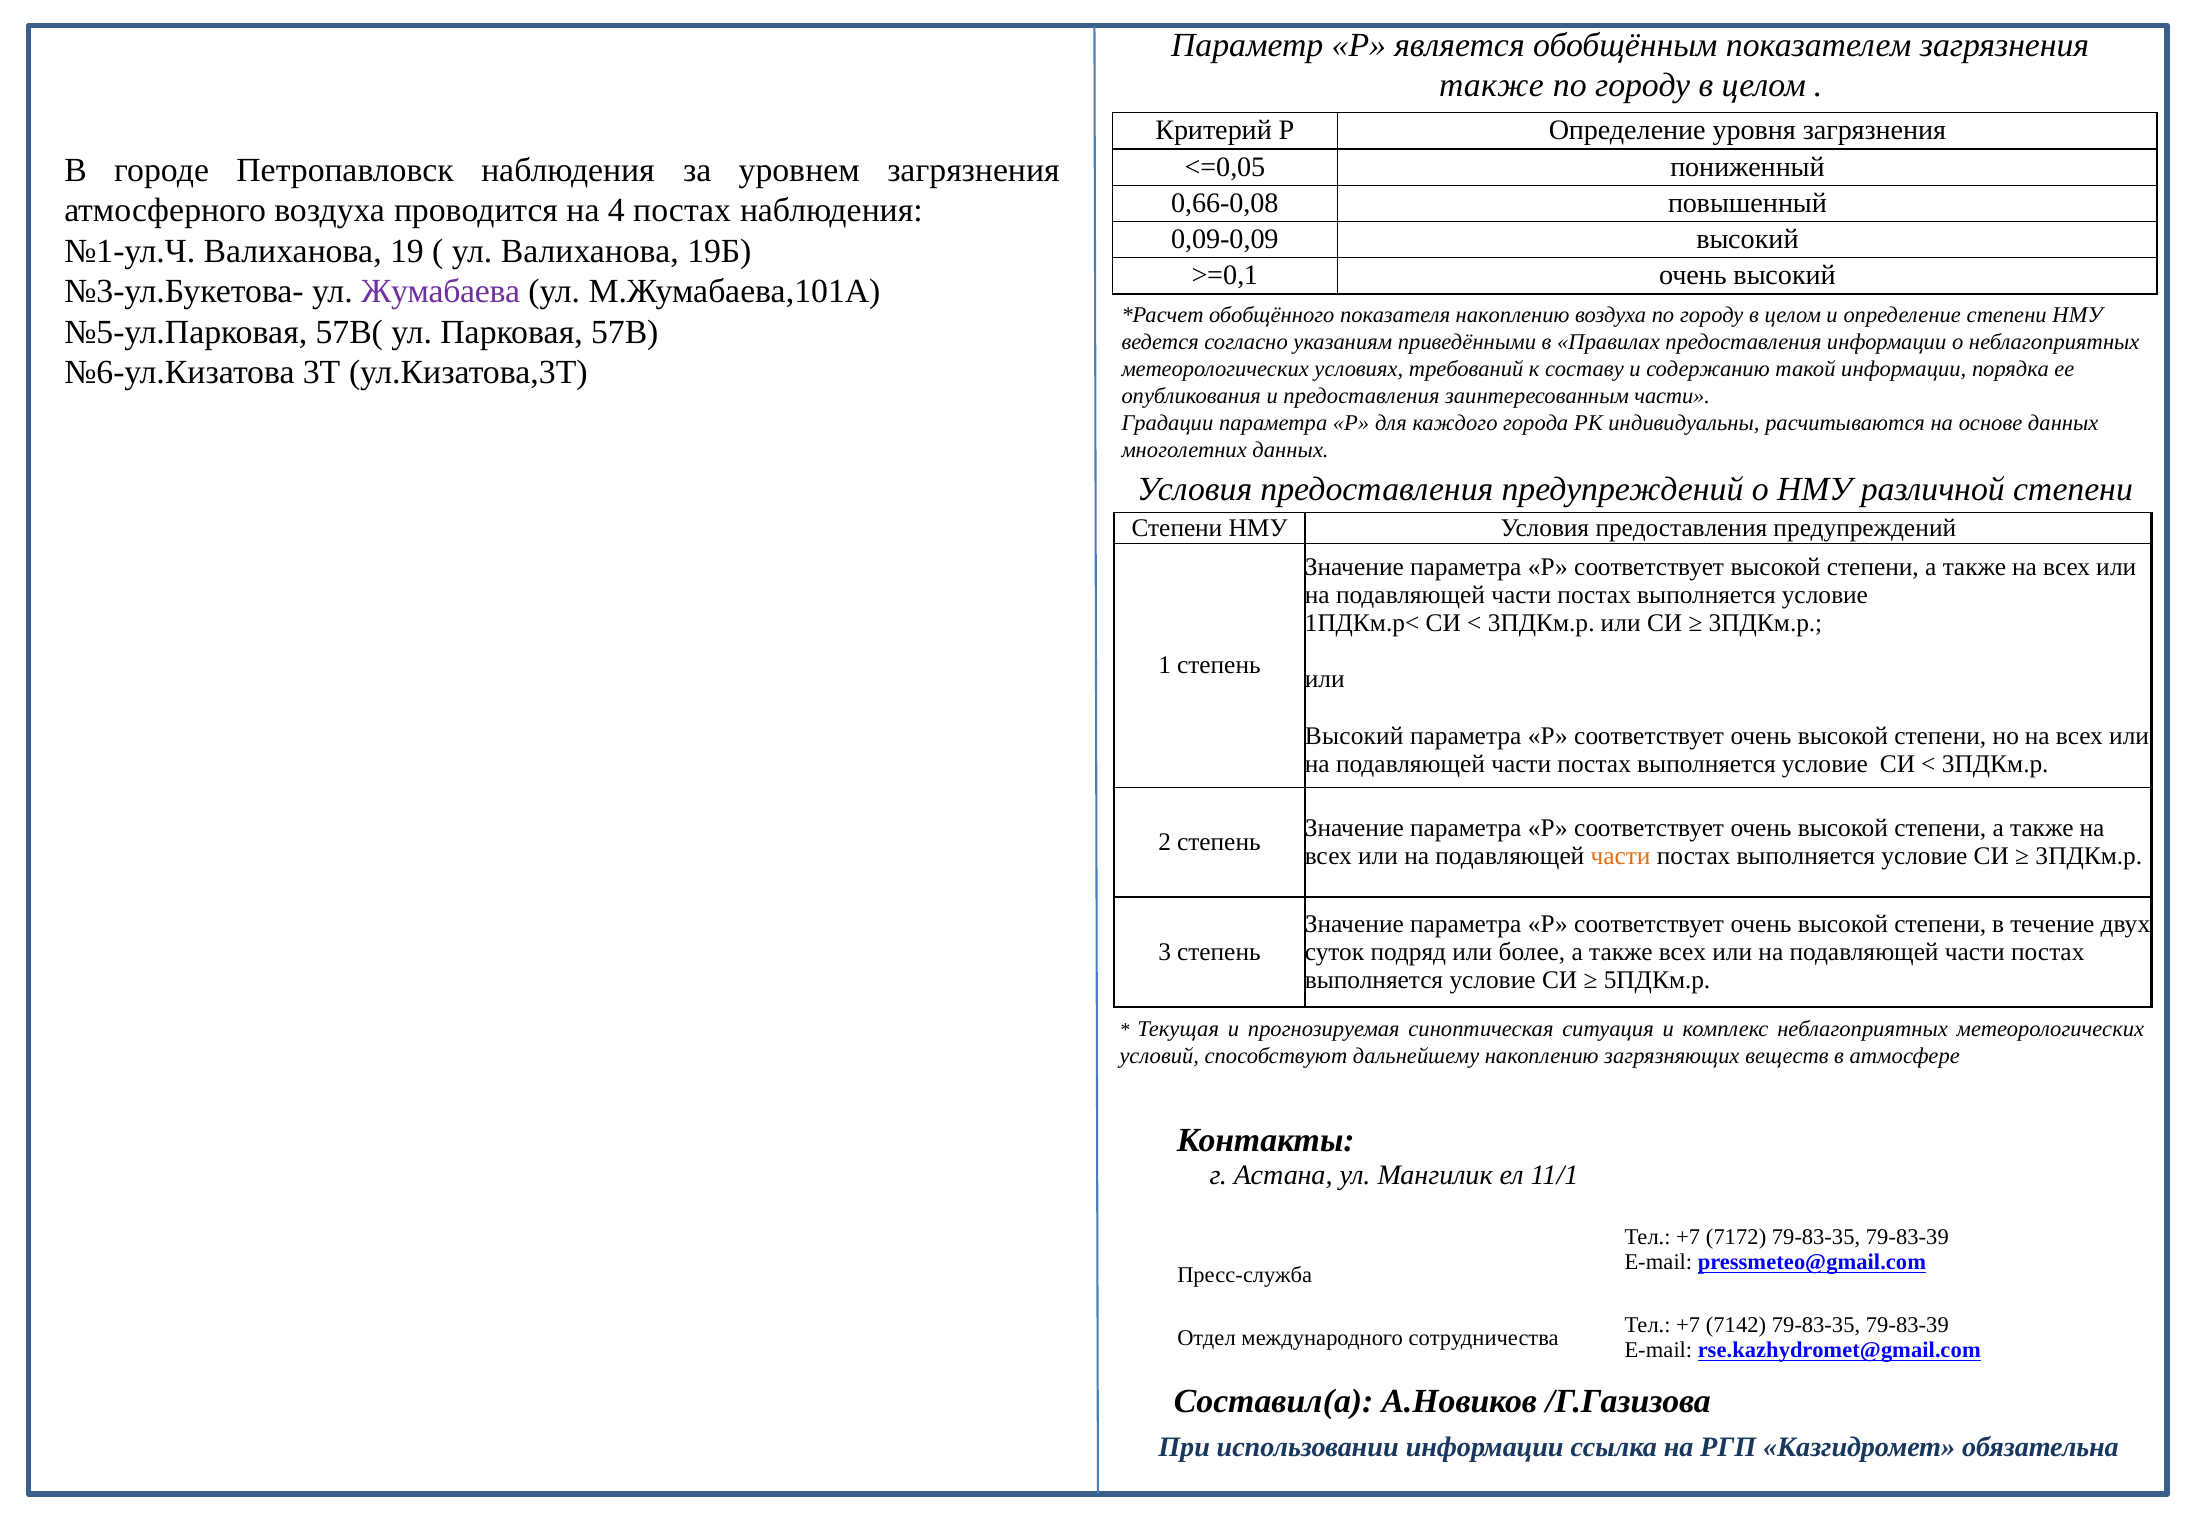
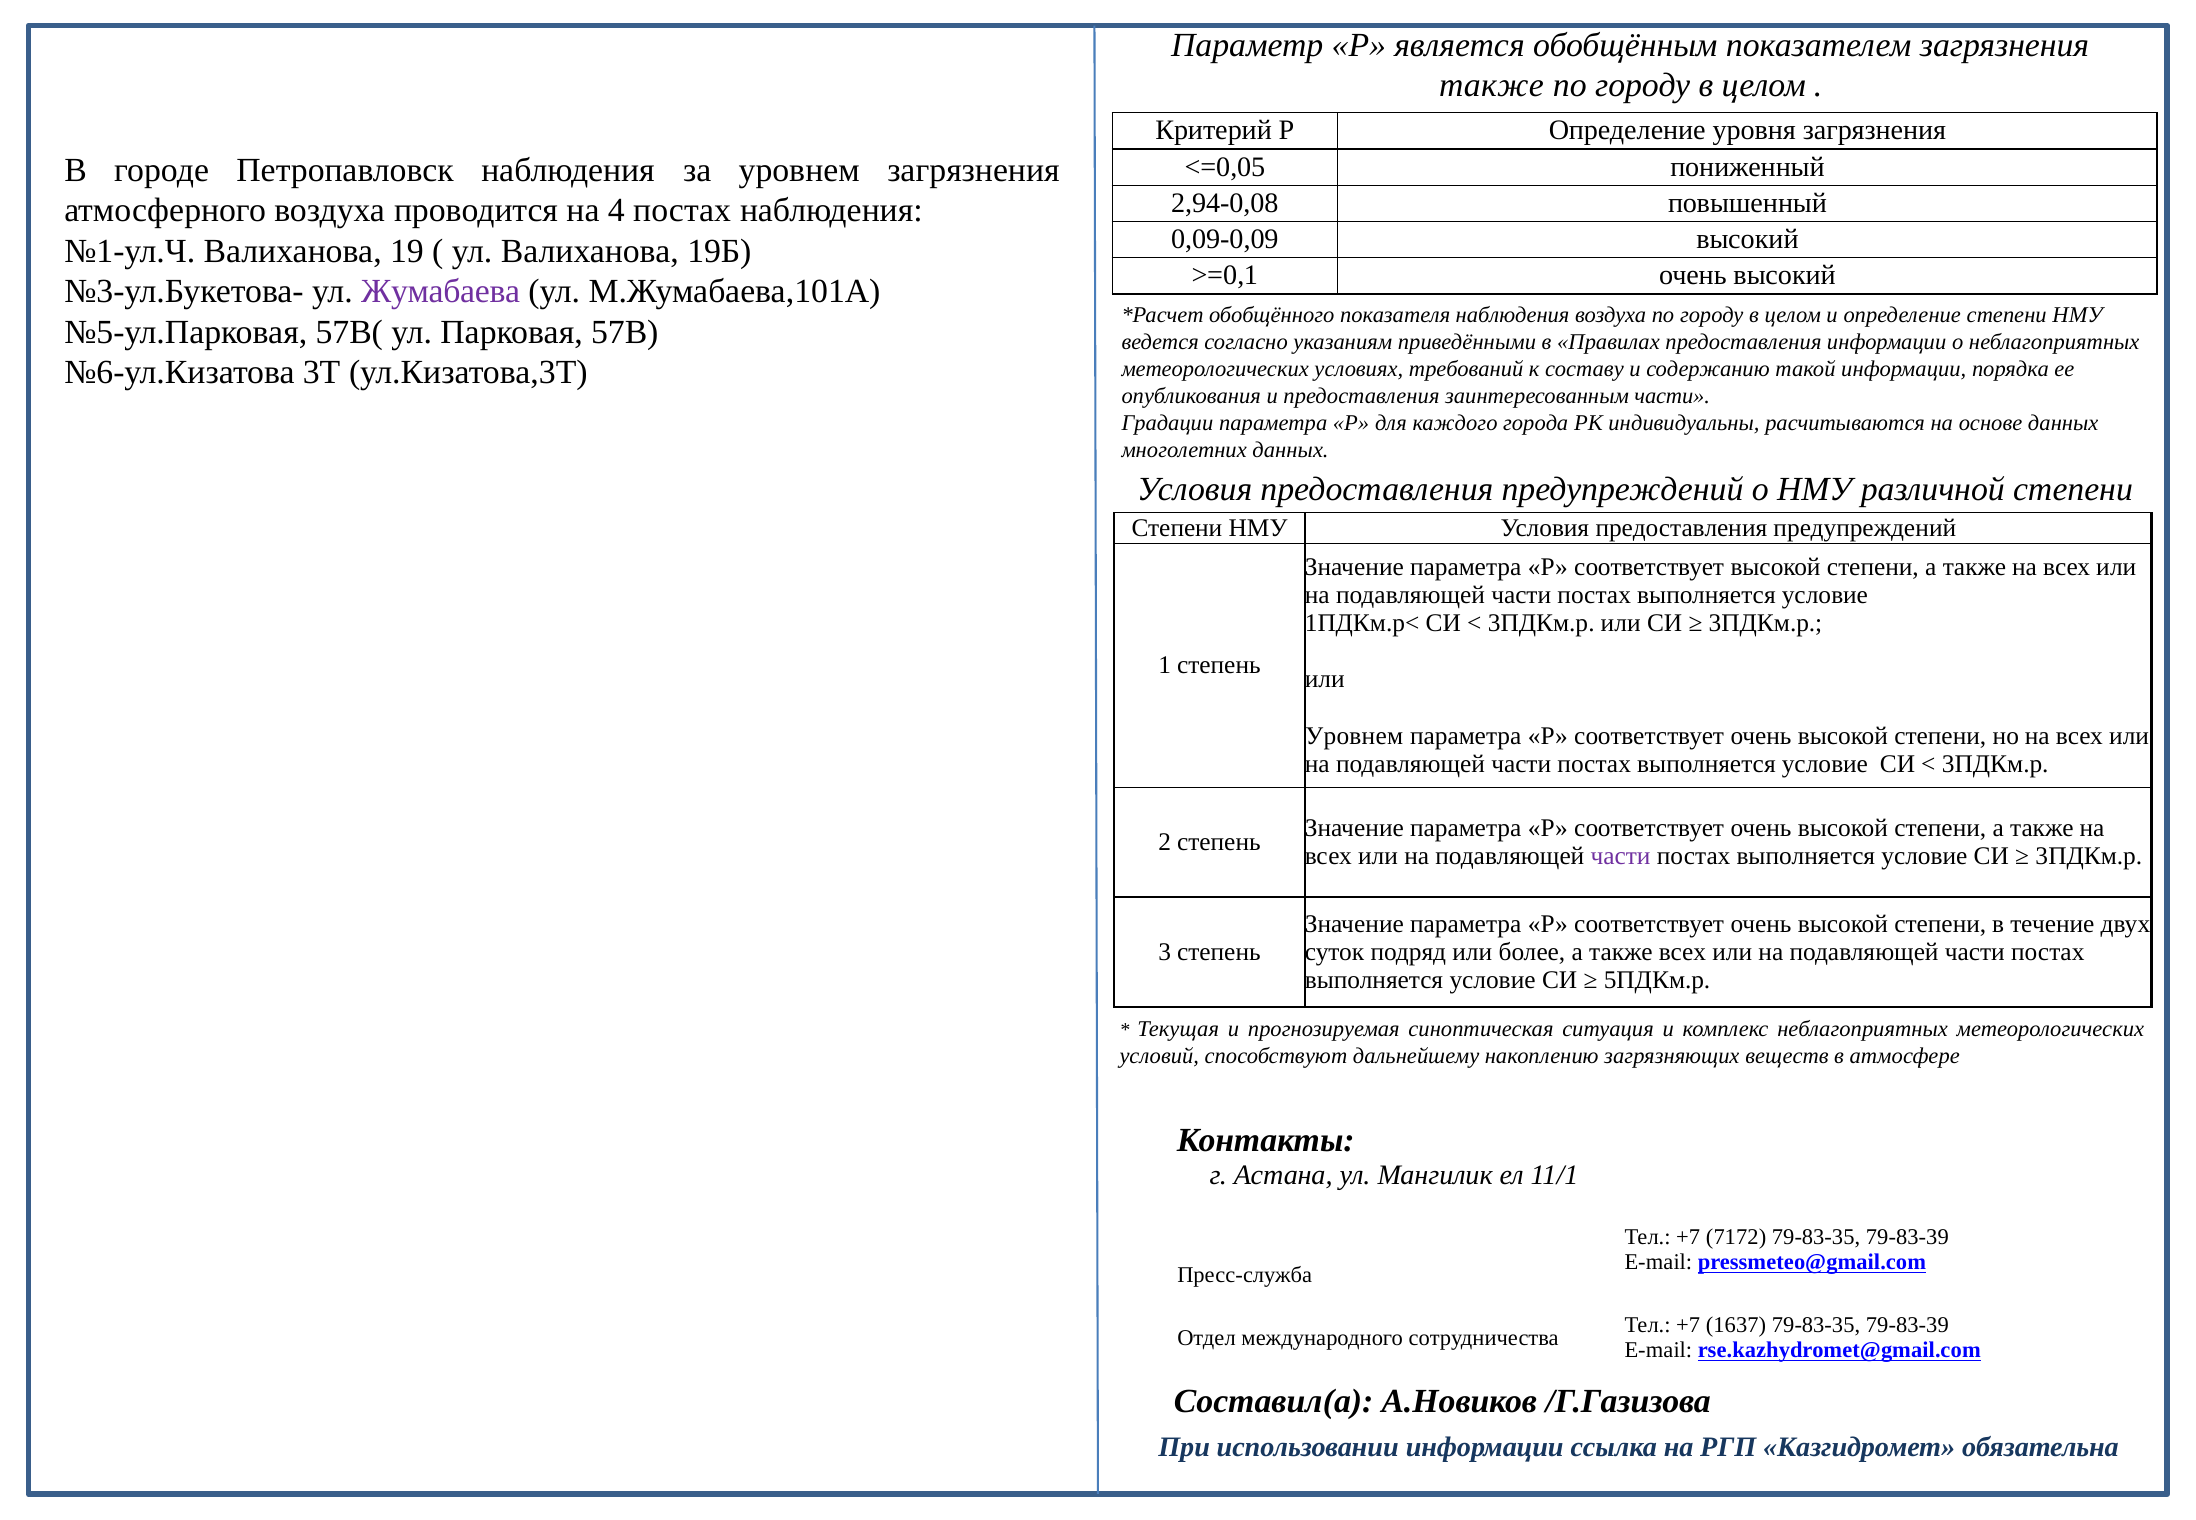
0,66-0,08: 0,66-0,08 -> 2,94-0,08
показателя накоплению: накоплению -> наблюдения
Высокий at (1354, 736): Высокий -> Уровнем
части at (1621, 857) colour: orange -> purple
7142: 7142 -> 1637
